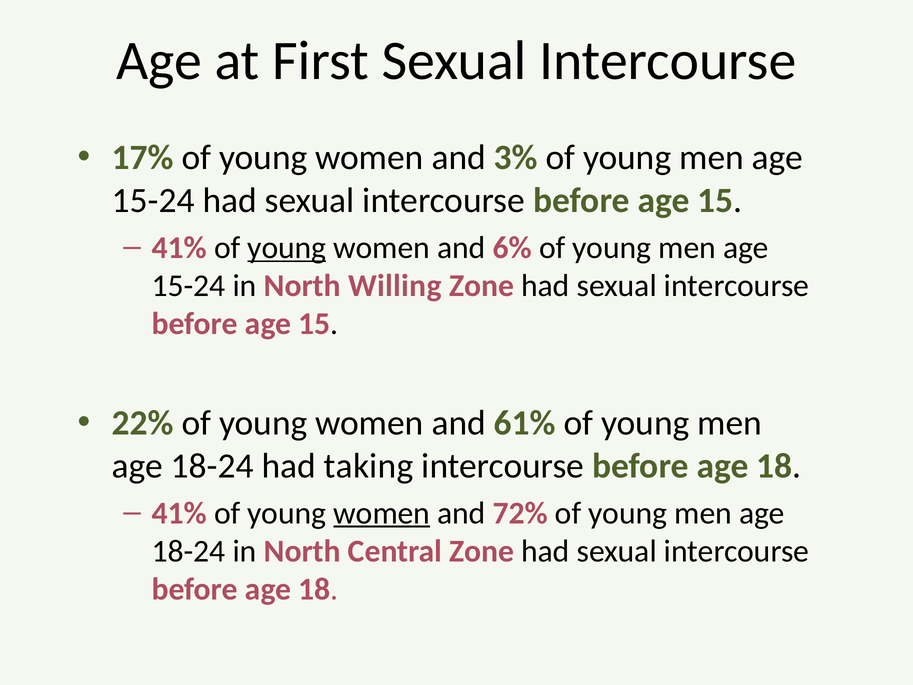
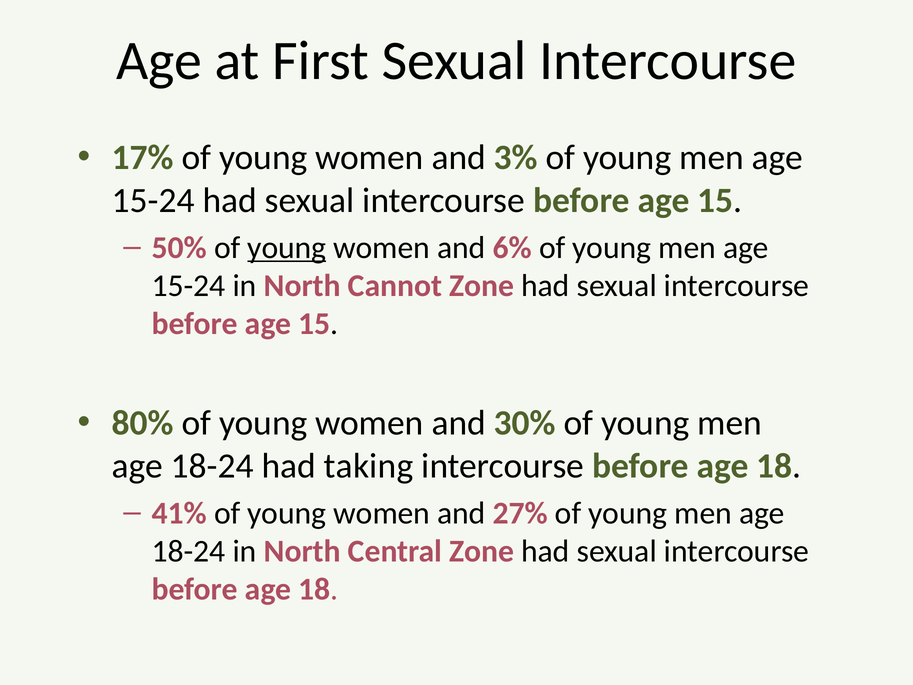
41% at (179, 248): 41% -> 50%
Willing: Willing -> Cannot
22%: 22% -> 80%
61%: 61% -> 30%
women at (382, 513) underline: present -> none
72%: 72% -> 27%
